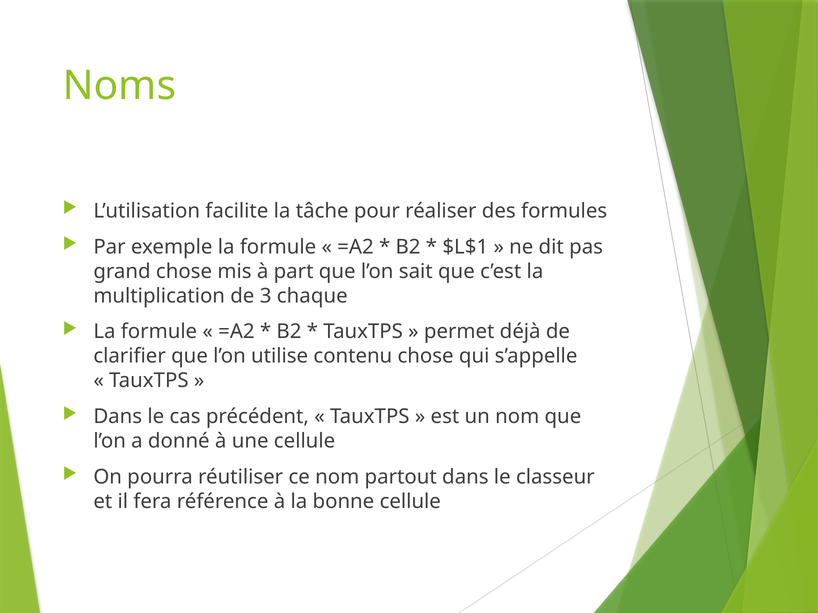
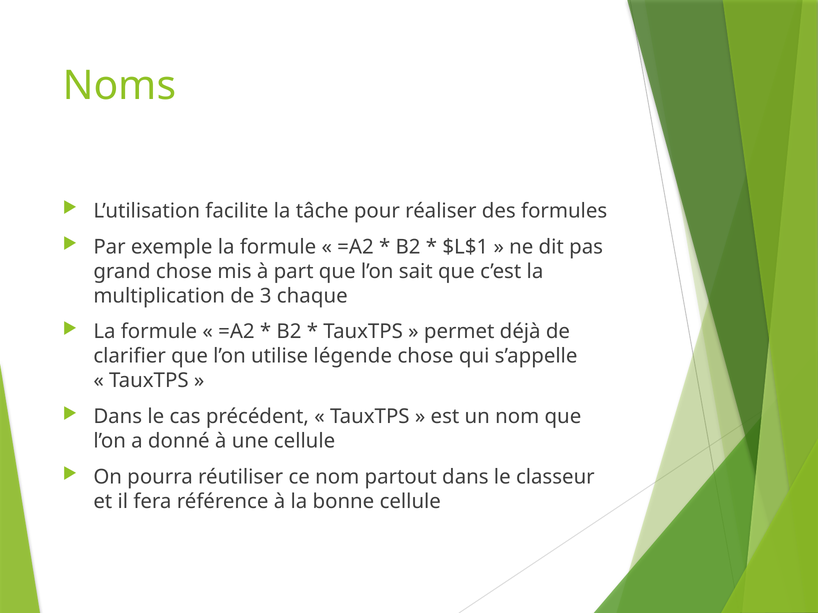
contenu: contenu -> légende
